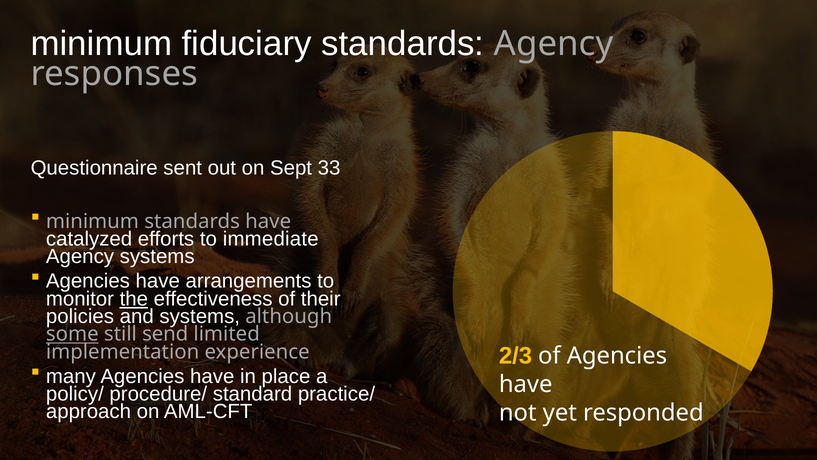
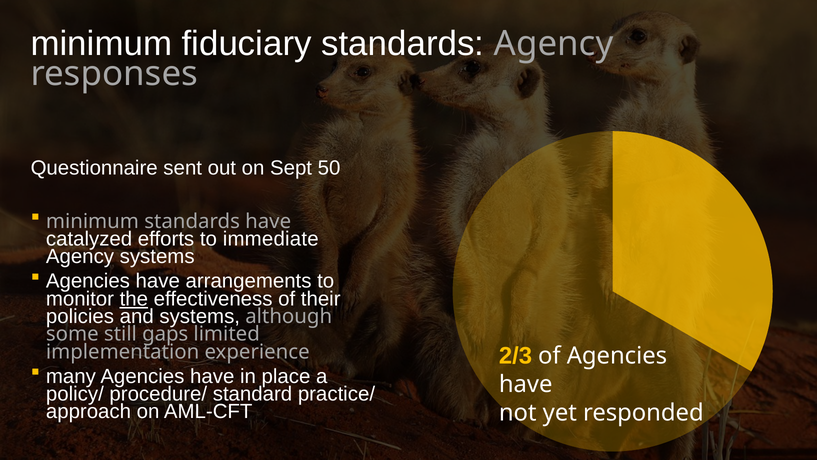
33: 33 -> 50
some underline: present -> none
send: send -> gaps
